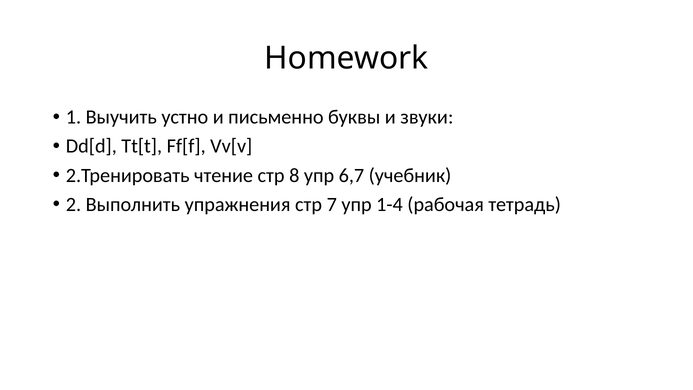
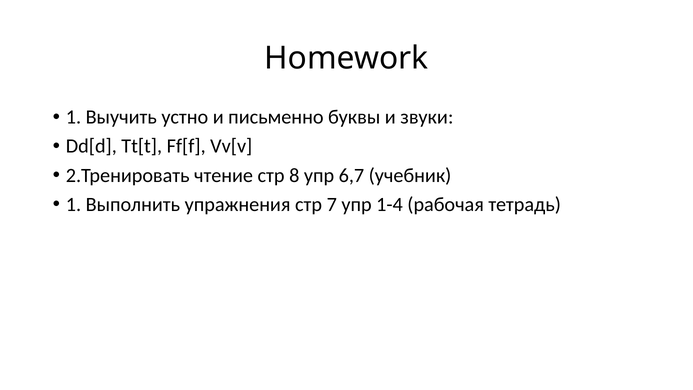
2 at (73, 204): 2 -> 1
